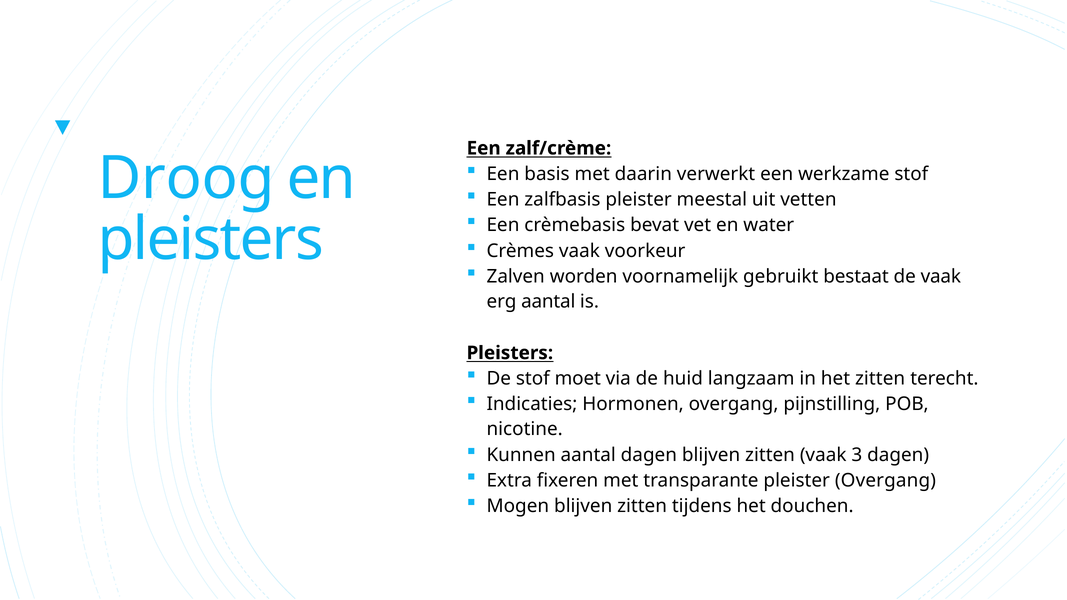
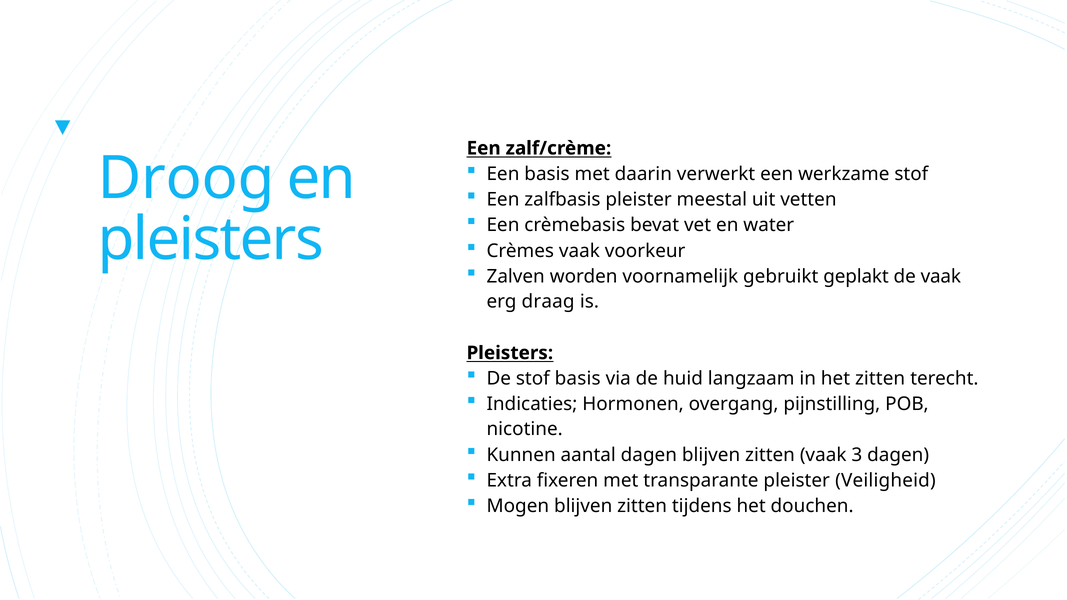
bestaat: bestaat -> geplakt
erg aantal: aantal -> draag
stof moet: moet -> basis
pleister Overgang: Overgang -> Veiligheid
